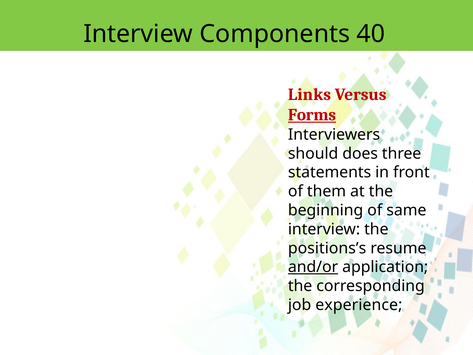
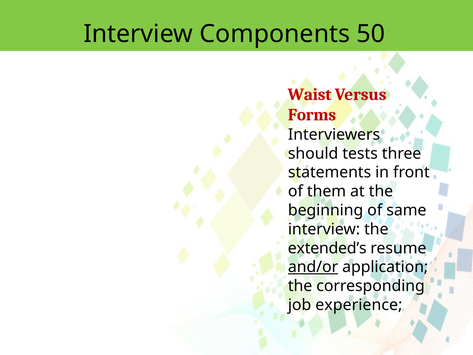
40: 40 -> 50
Links: Links -> Waist
Forms underline: present -> none
does: does -> tests
positions’s: positions’s -> extended’s
